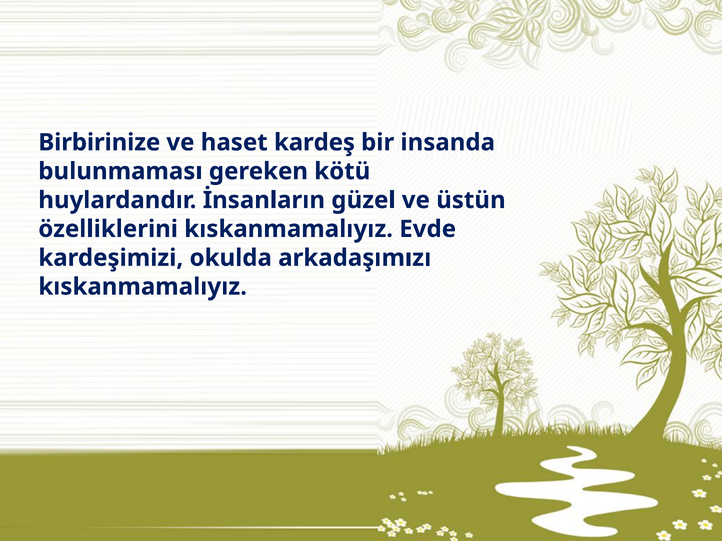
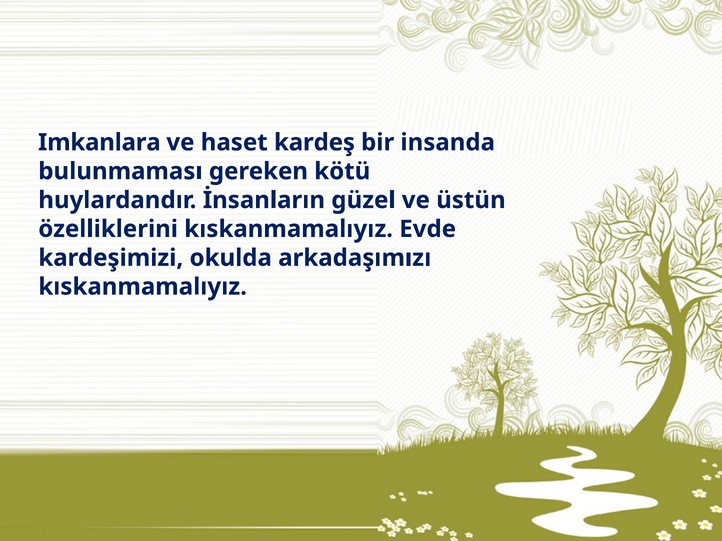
Birbirinize: Birbirinize -> Imkanlara
